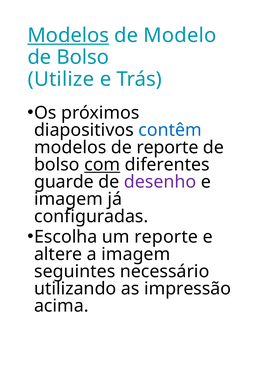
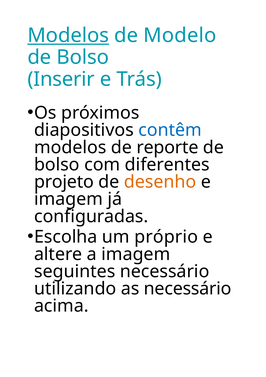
Utilize: Utilize -> Inserir
com underline: present -> none
guarde: guarde -> projeto
desenho colour: purple -> orange
um reporte: reporte -> próprio
as impressão: impressão -> necessário
